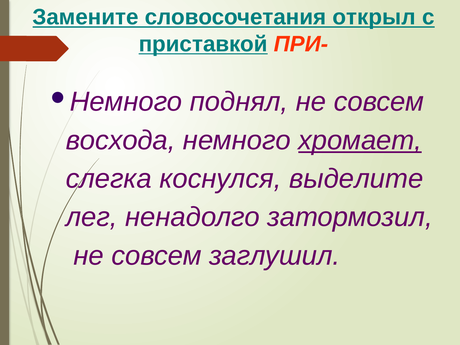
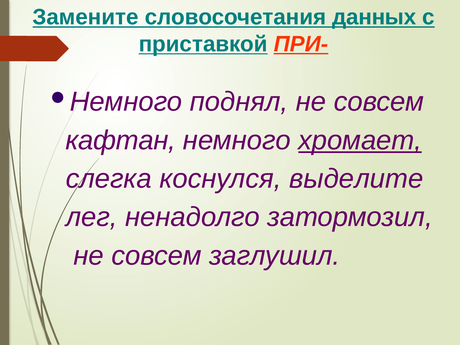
открыл: открыл -> данных
ПРИ- underline: none -> present
восхода: восхода -> кафтан
